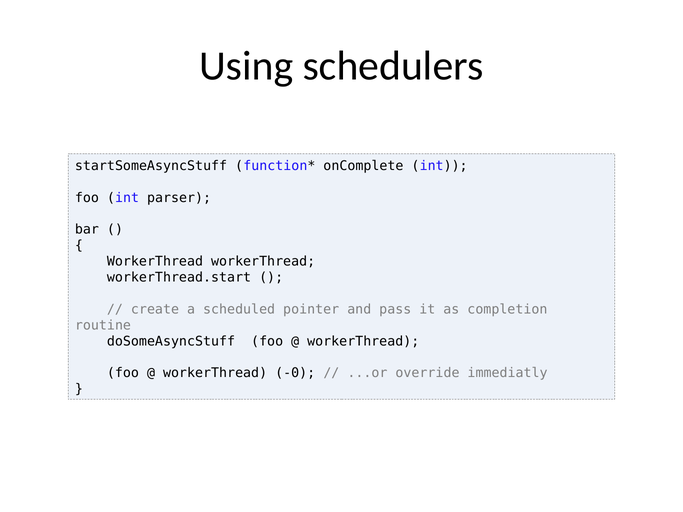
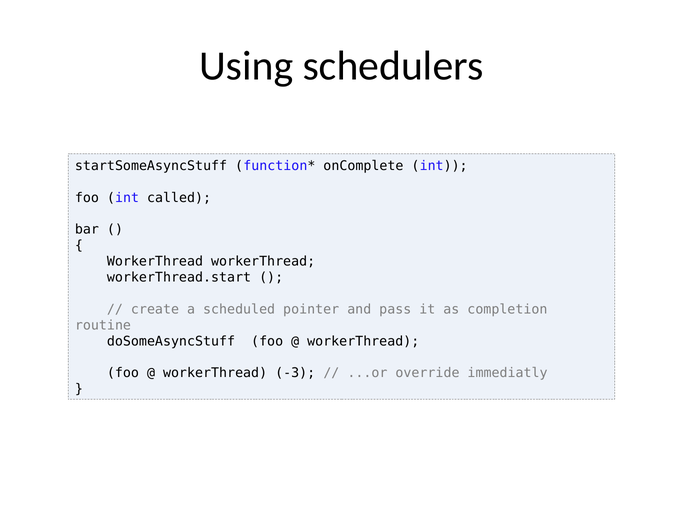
parser: parser -> called
-0: -0 -> -3
